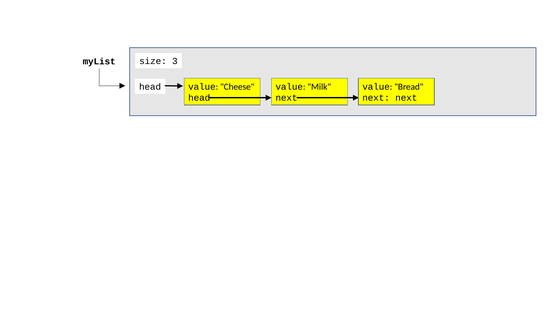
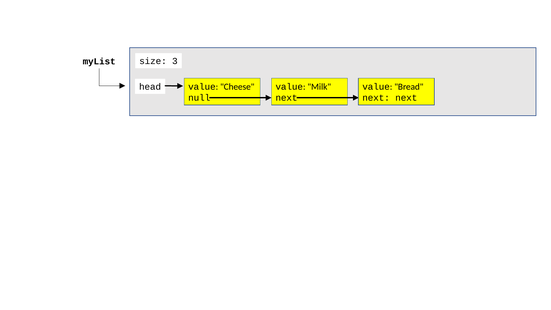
head at (199, 98): head -> null
